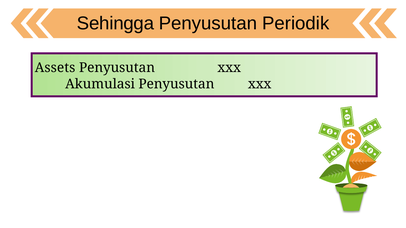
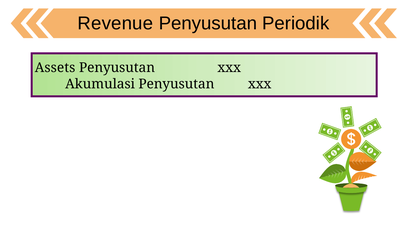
Sehingga: Sehingga -> Revenue
